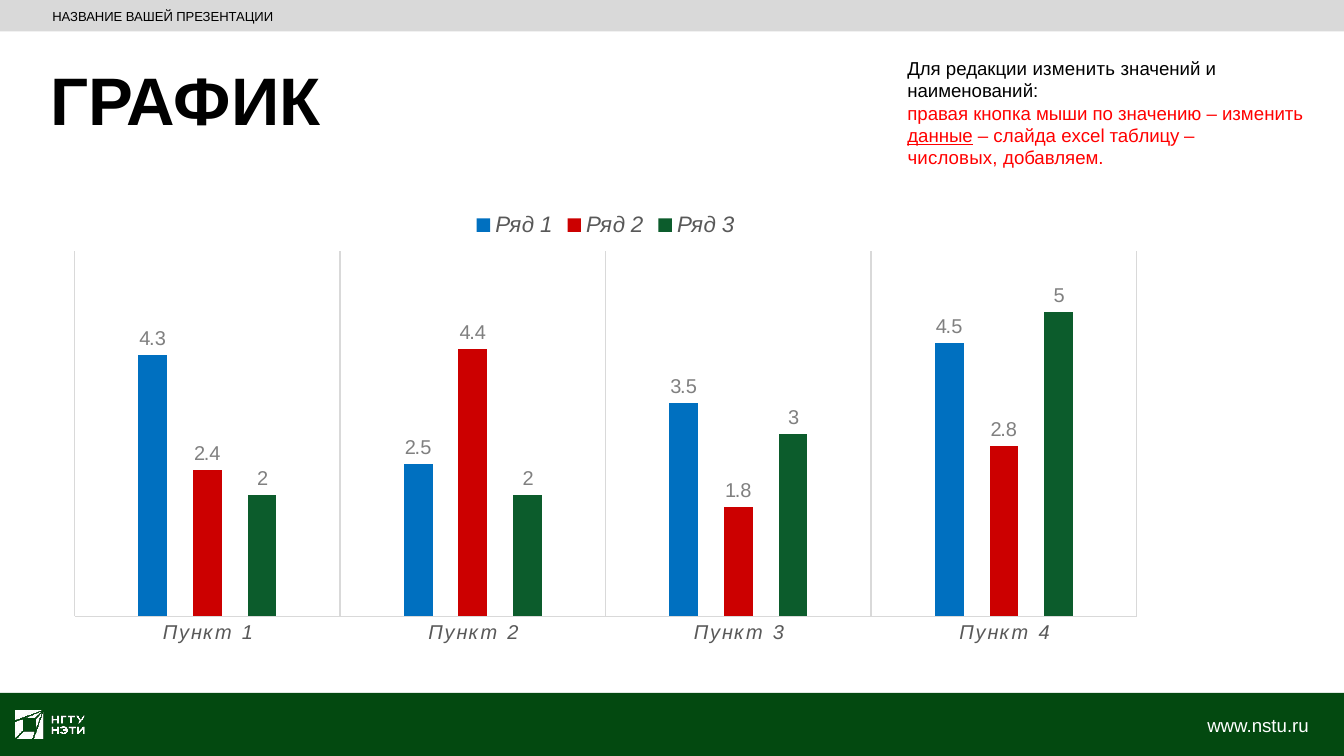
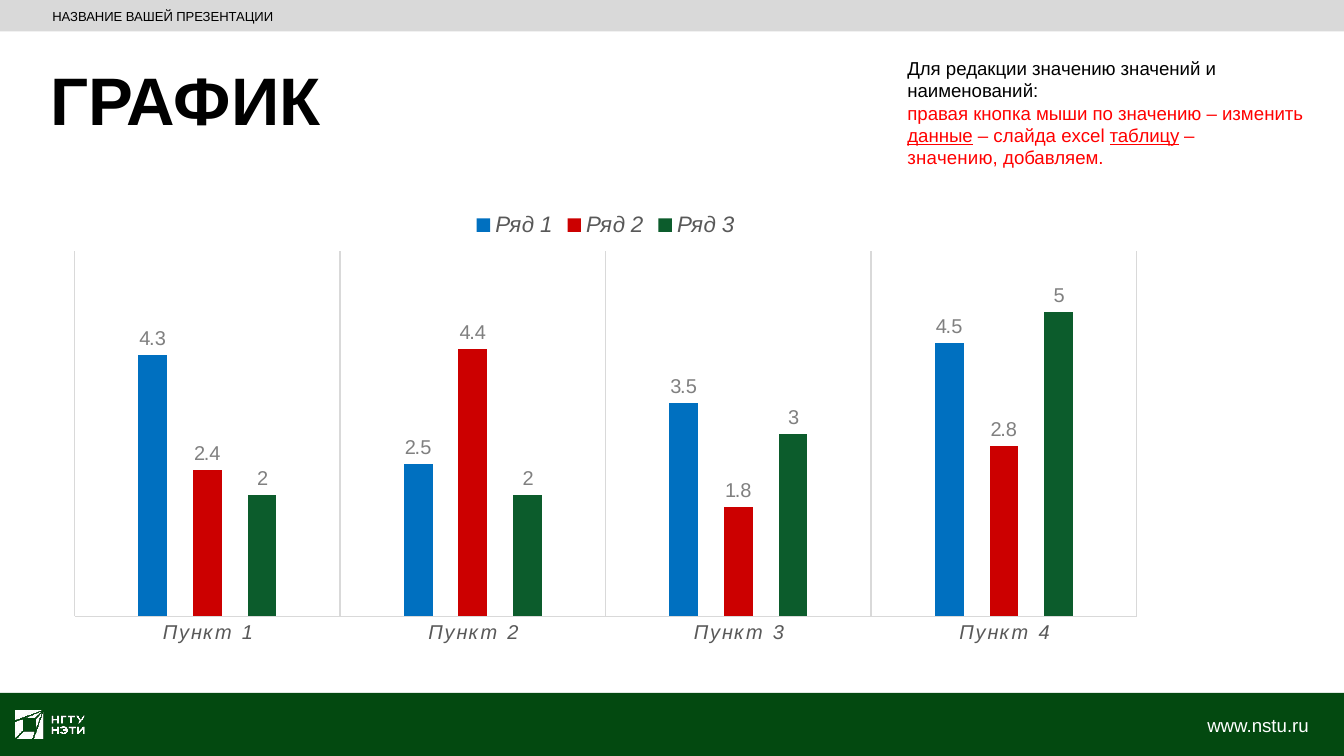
редакции изменить: изменить -> значению
таблицу underline: none -> present
числовых at (953, 159): числовых -> значению
